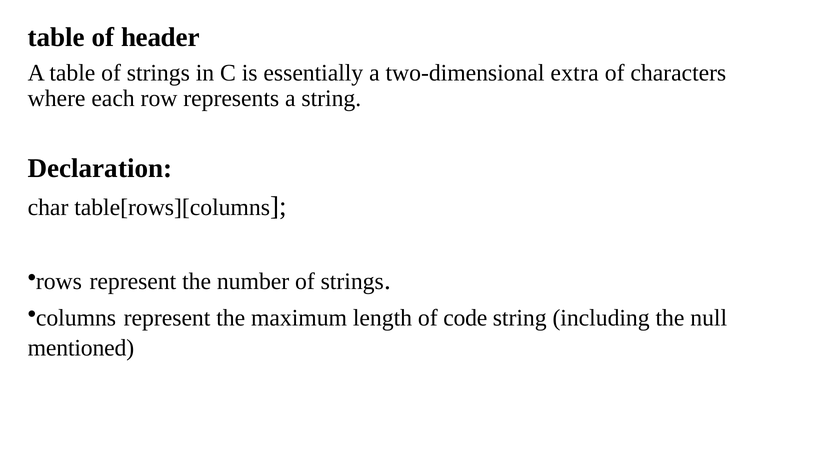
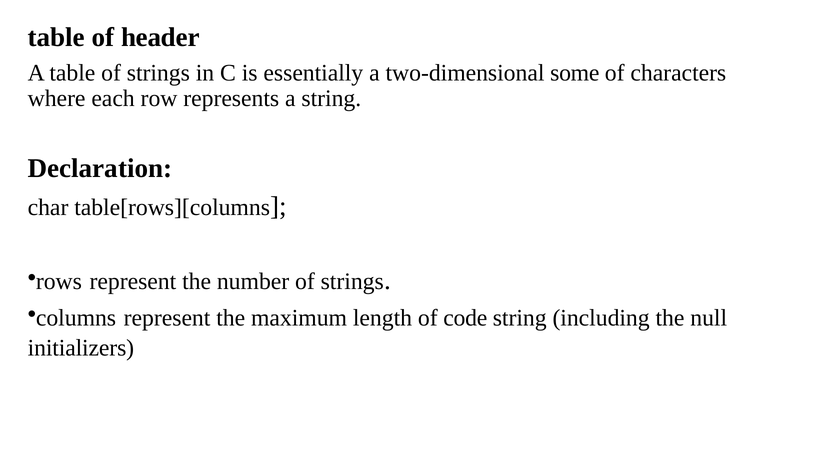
extra: extra -> some
mentioned: mentioned -> initializers
